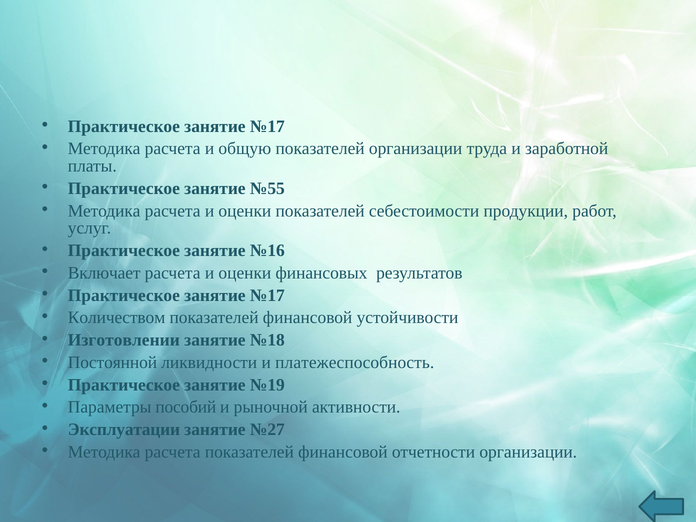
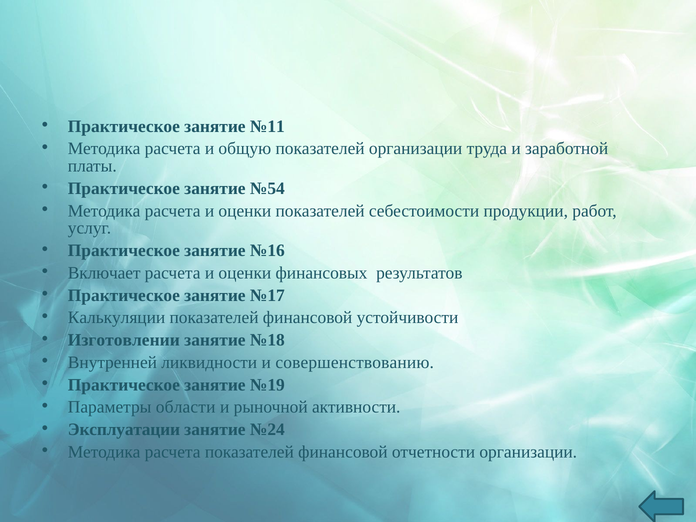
№17 at (267, 126): №17 -> №11
№55: №55 -> №54
Количеством: Количеством -> Калькуляции
Постоянной: Постоянной -> Внутренней
платежеспособность: платежеспособность -> совершенствованию
пособий: пособий -> области
№27: №27 -> №24
